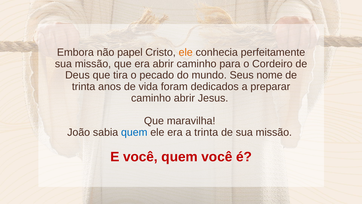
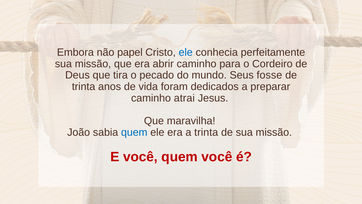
ele at (186, 52) colour: orange -> blue
nome: nome -> fosse
caminho abrir: abrir -> atrai
